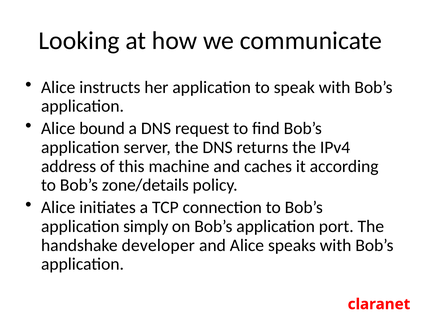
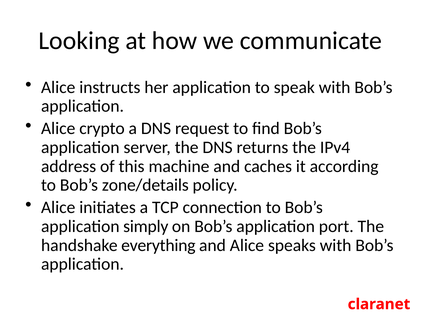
bound: bound -> crypto
developer: developer -> everything
